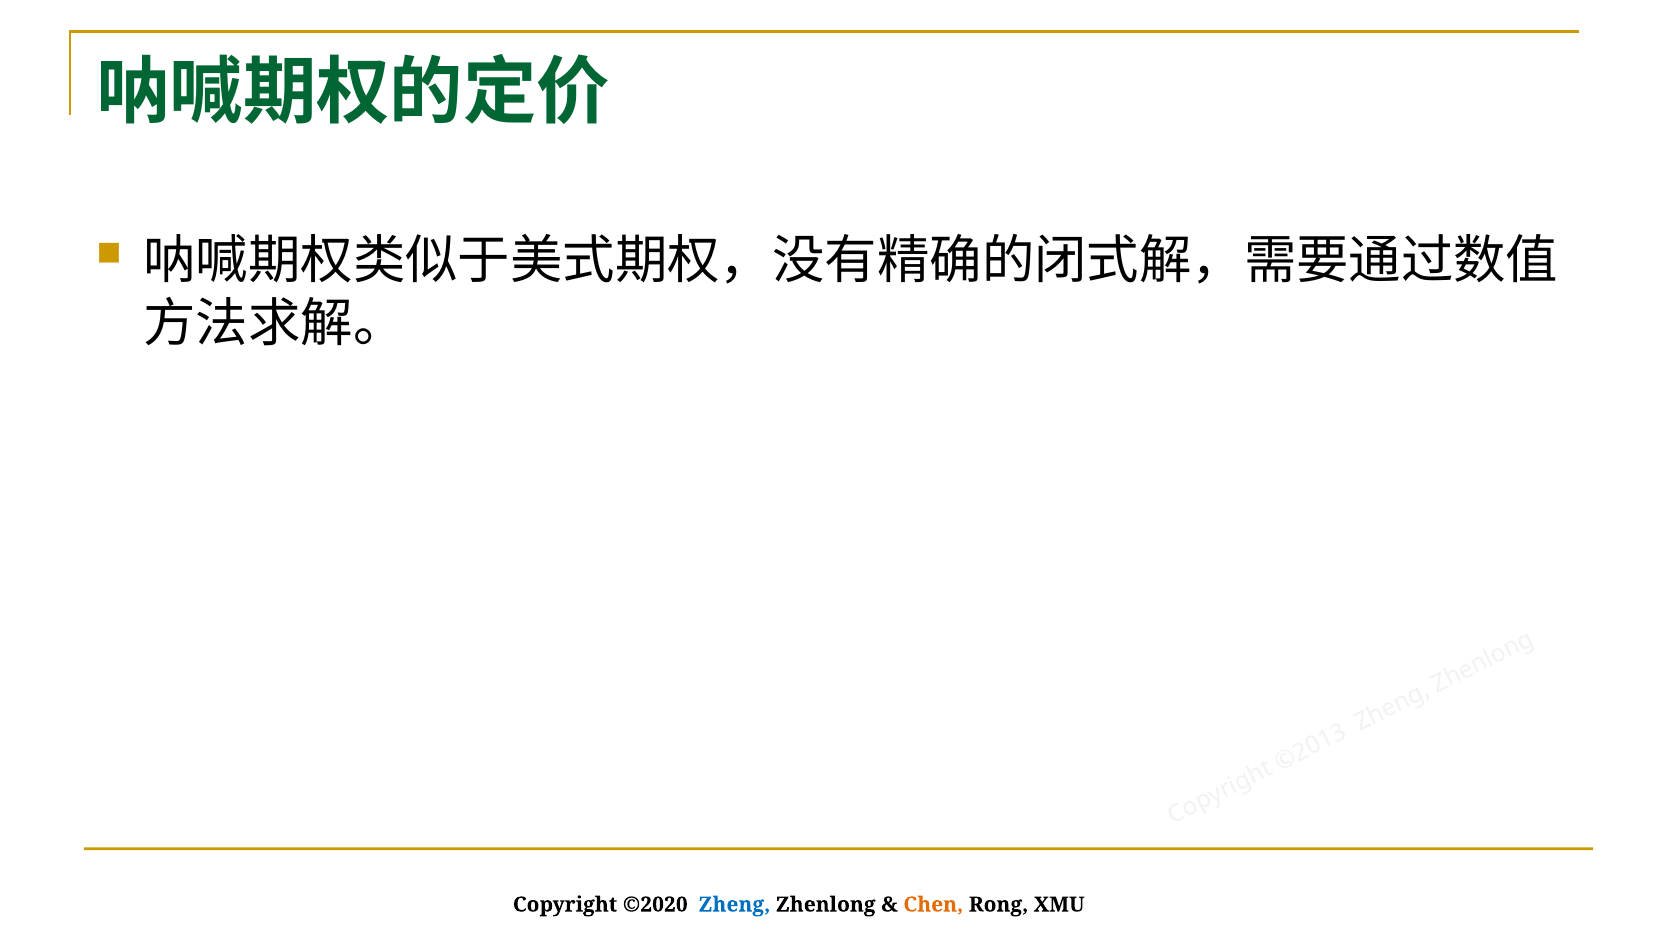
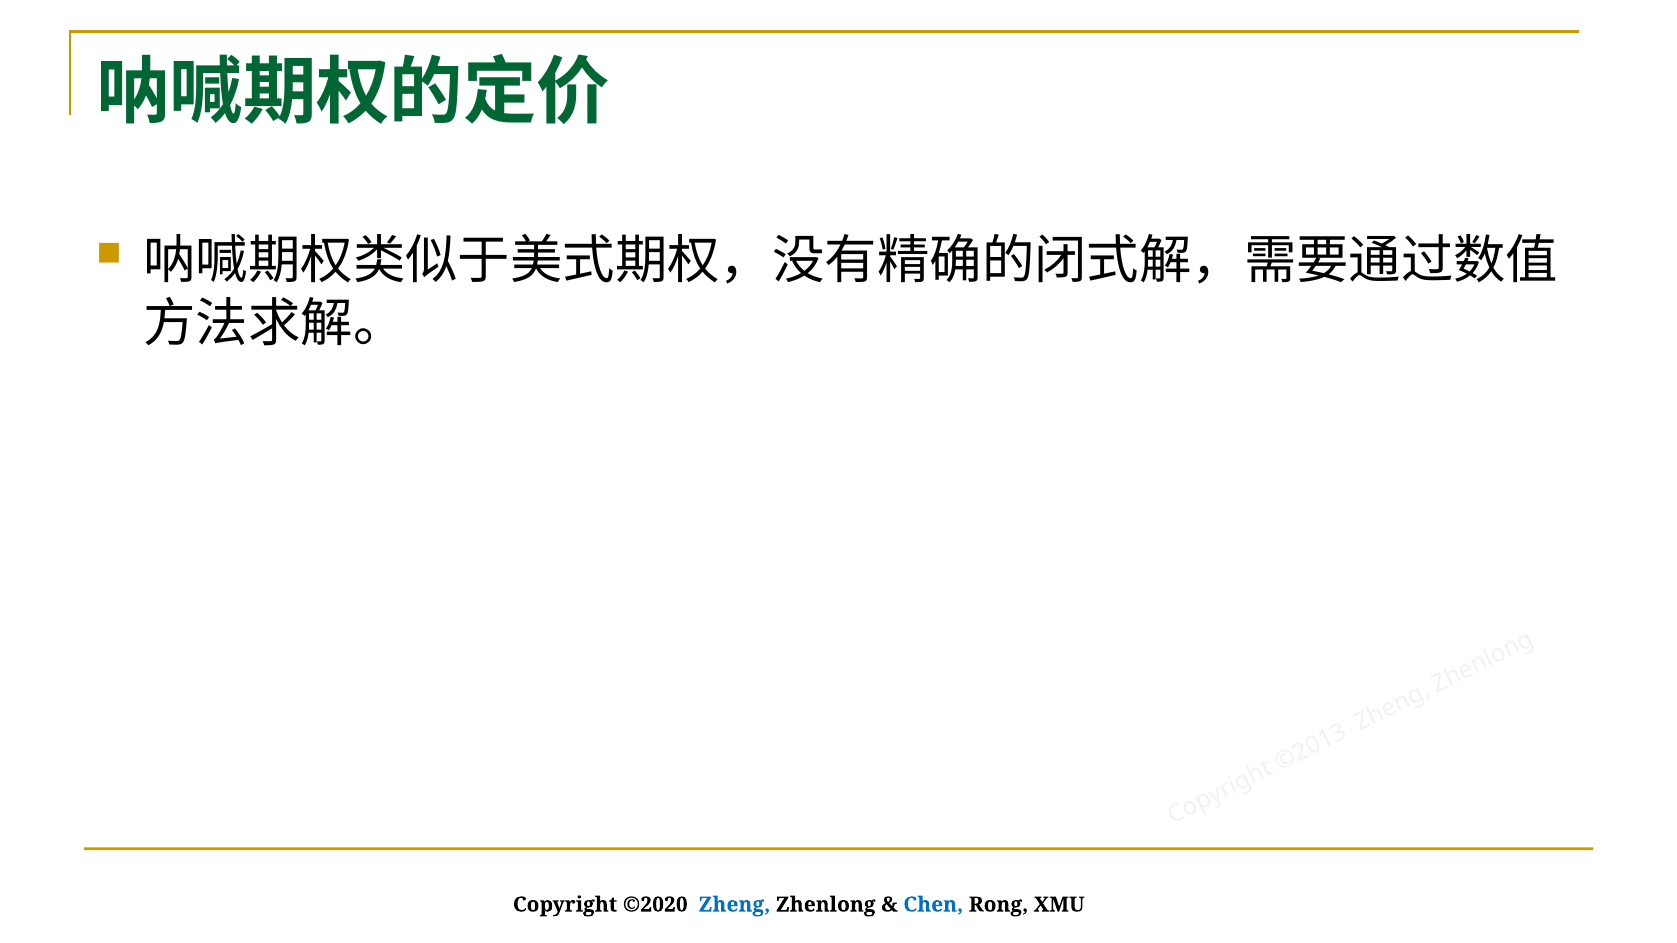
Chen colour: orange -> blue
